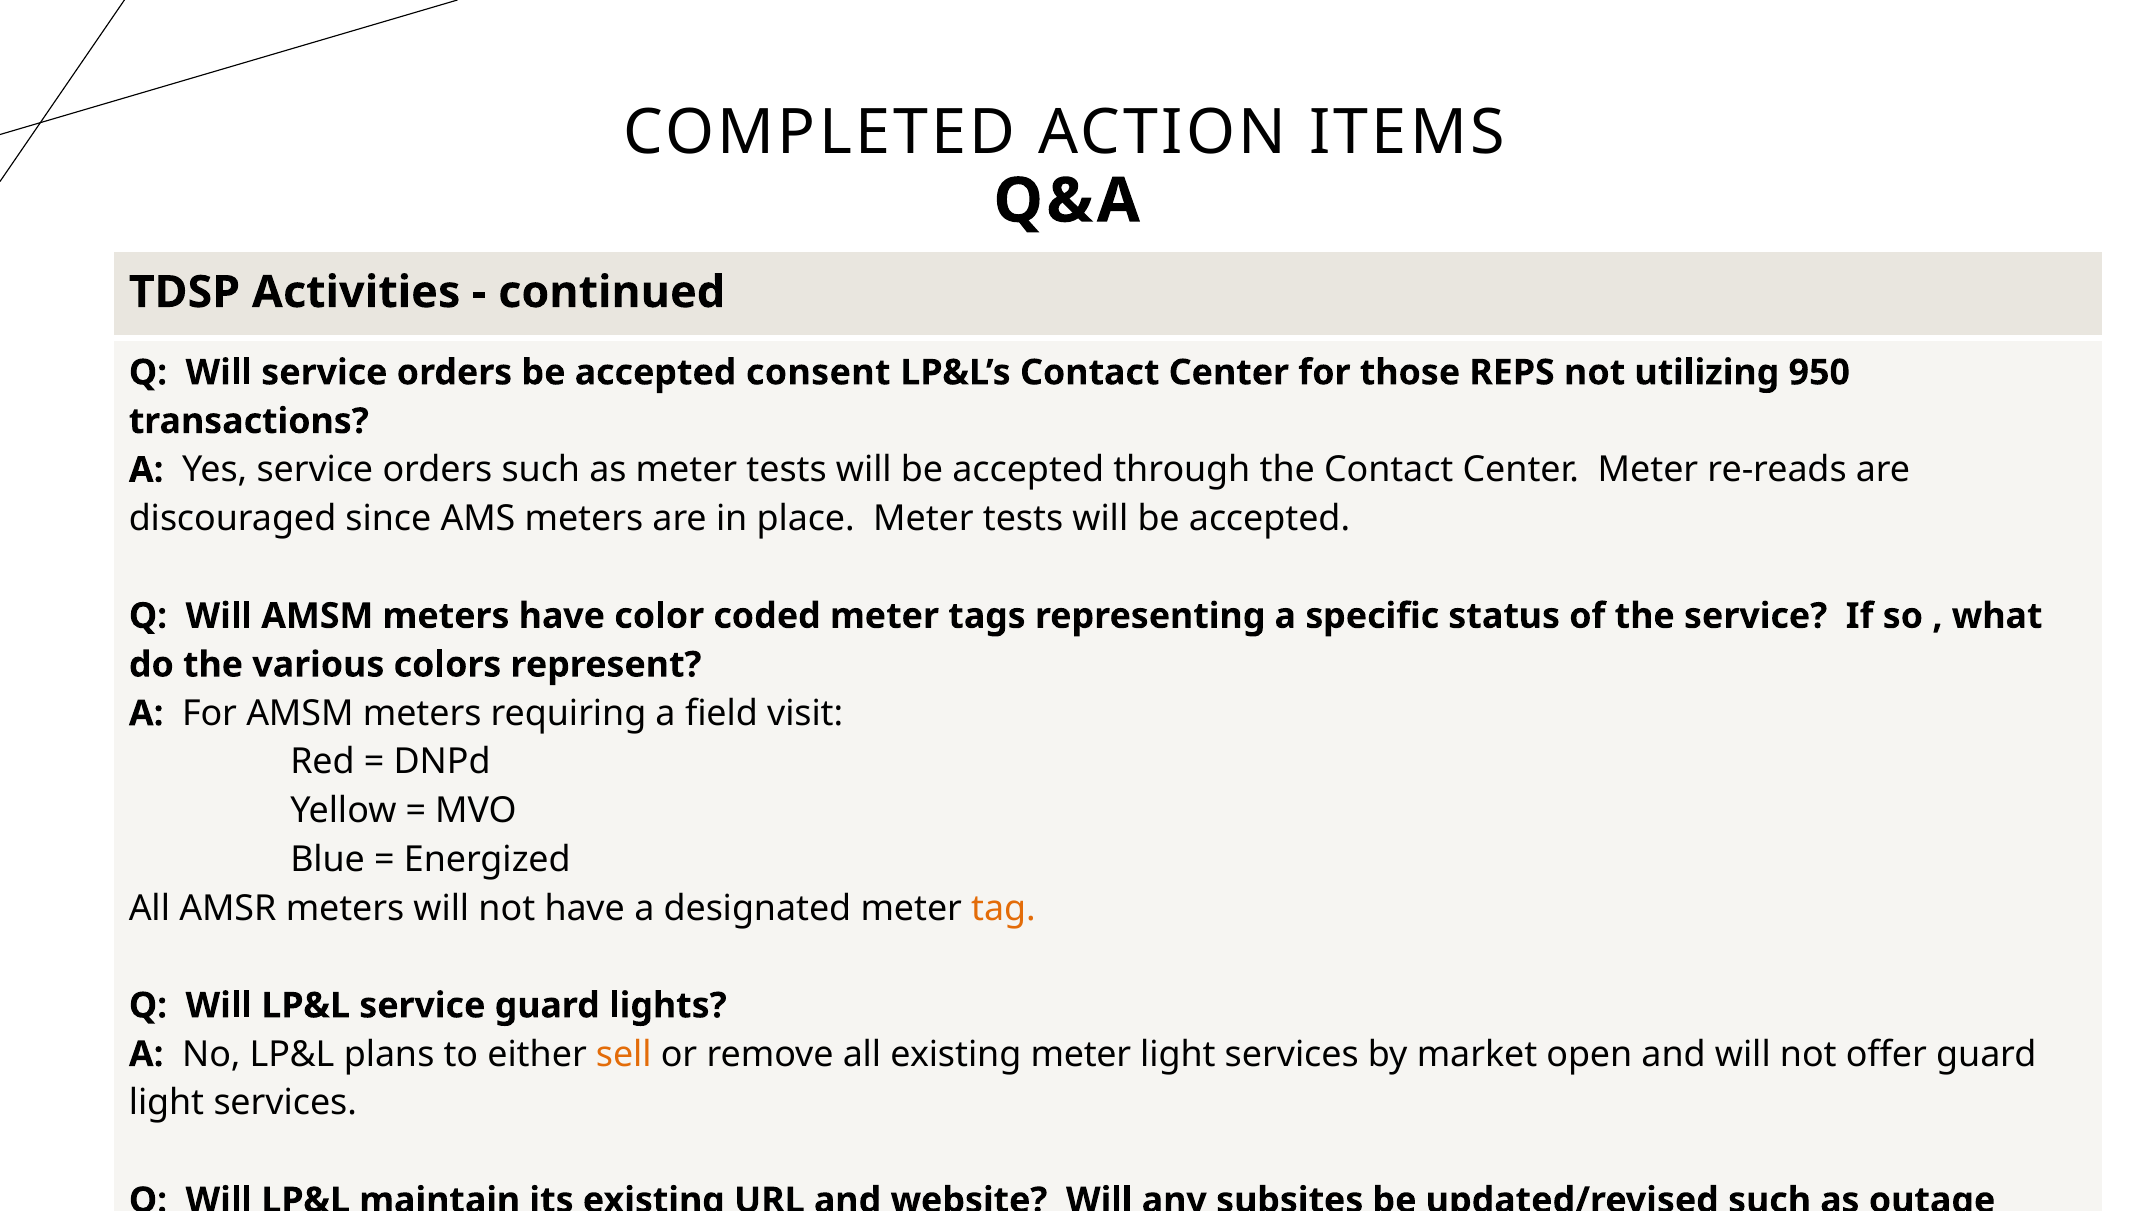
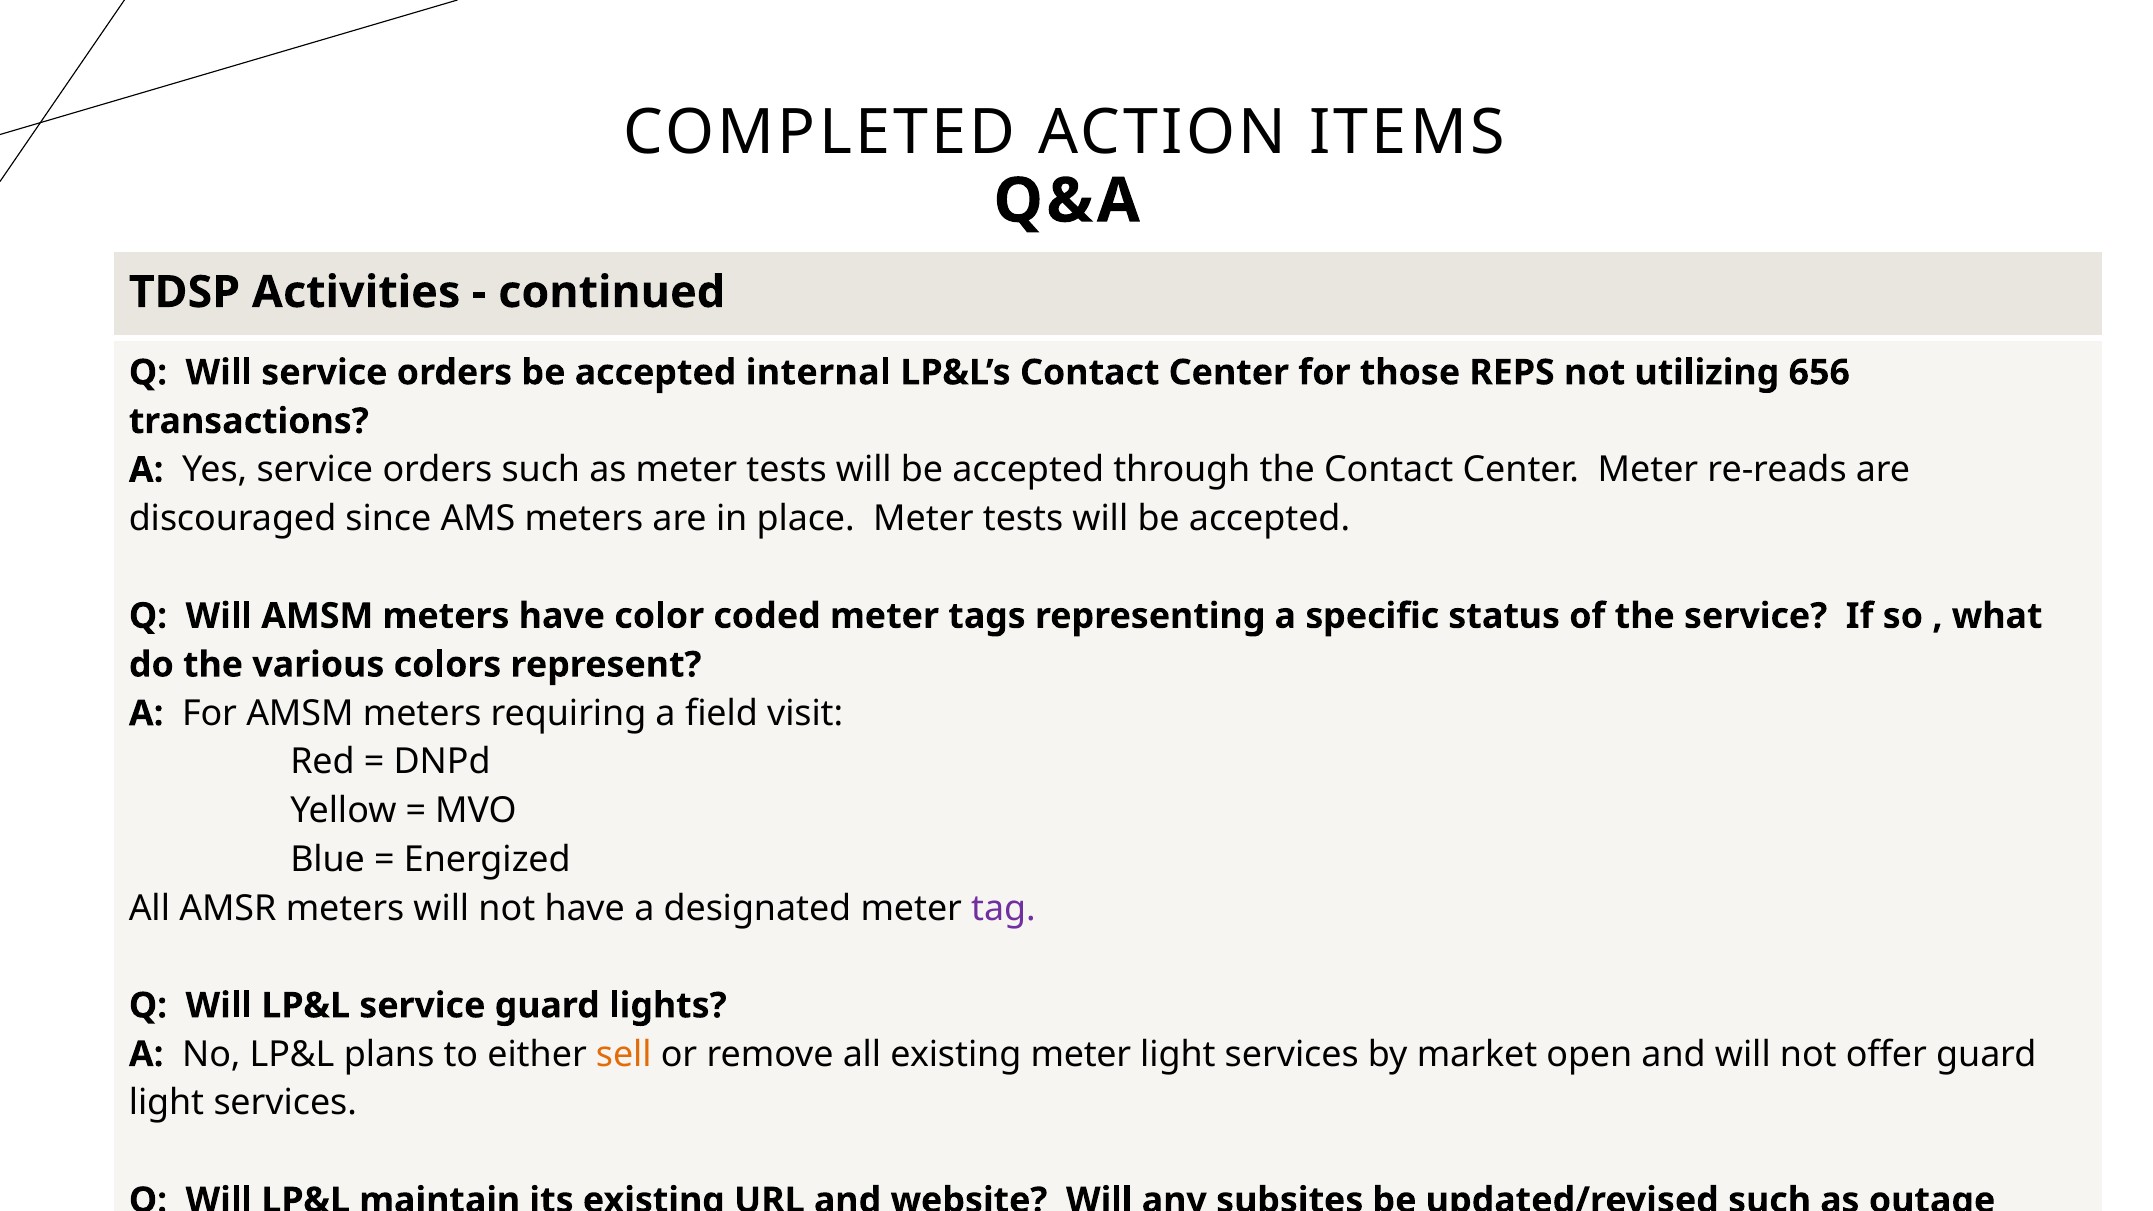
consent: consent -> internal
950: 950 -> 656
tag colour: orange -> purple
